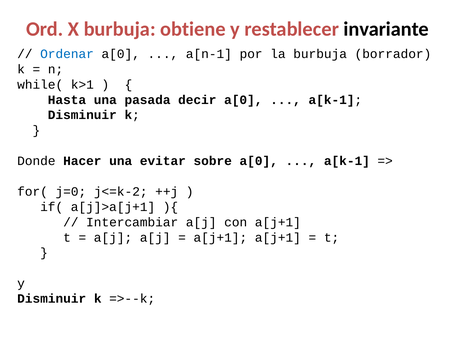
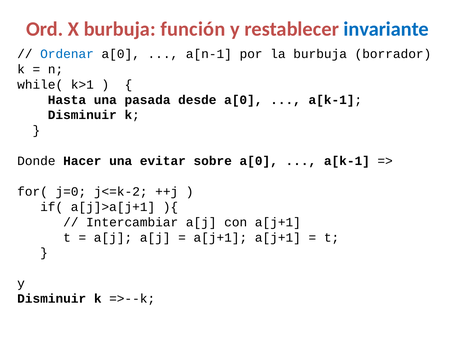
obtiene: obtiene -> función
invariante colour: black -> blue
decir: decir -> desde
